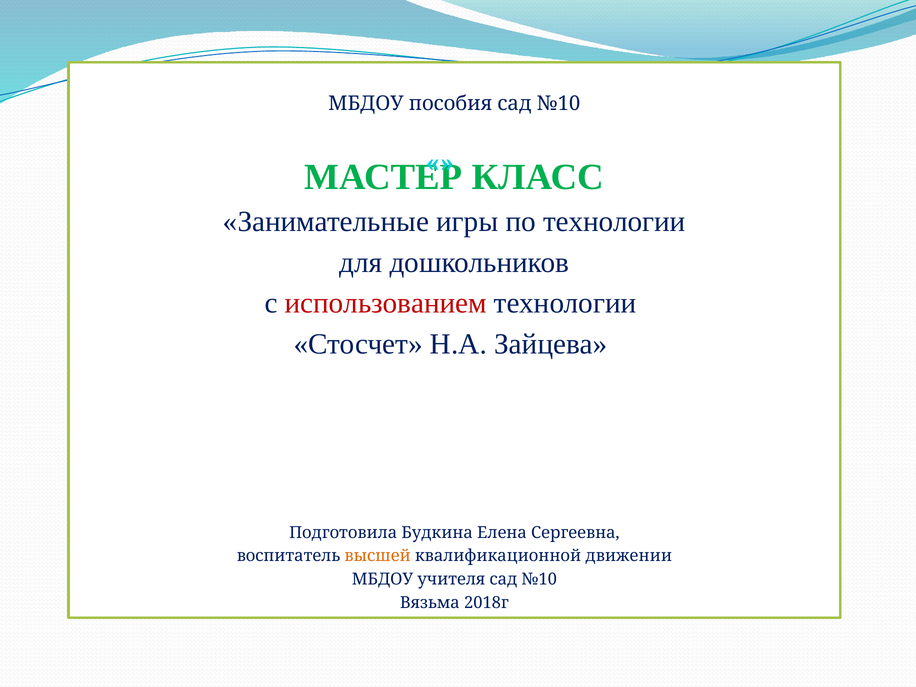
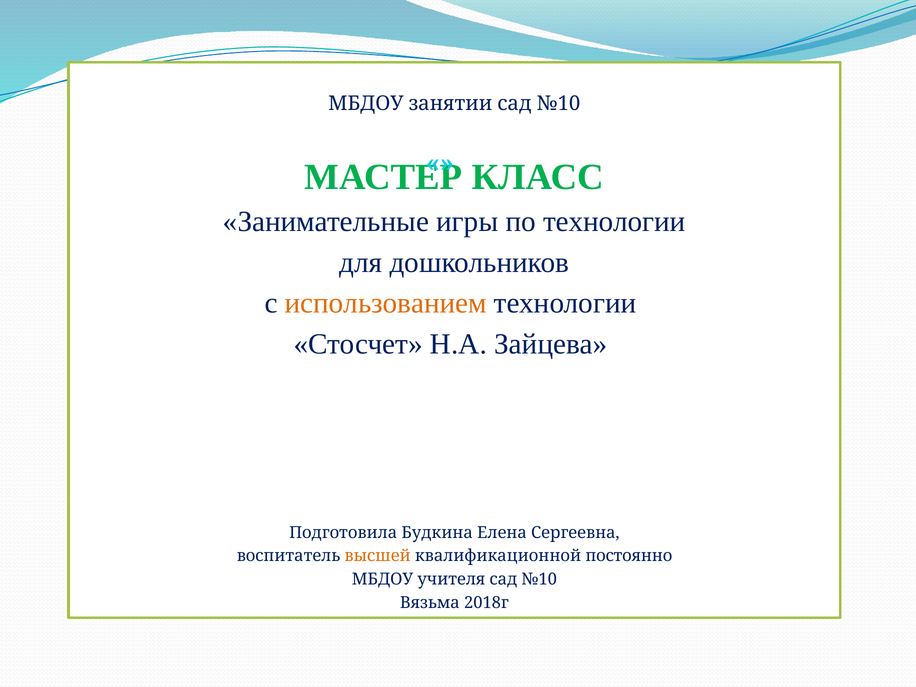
пособия: пособия -> занятии
использованием colour: red -> orange
движении: движении -> постоянно
